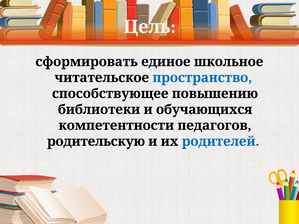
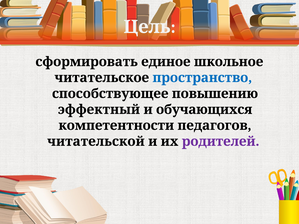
библиотеки: библиотеки -> эффектный
родительскую: родительскую -> читательской
родителей colour: blue -> purple
